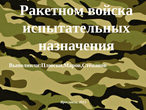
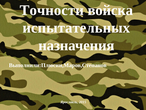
Ракетном: Ракетном -> Точности
